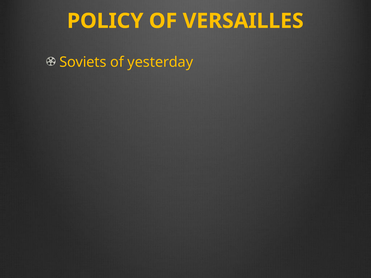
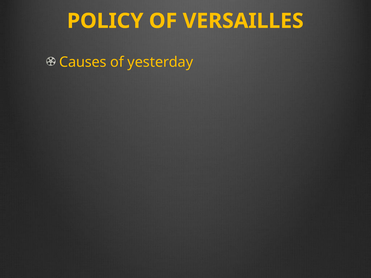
Soviets: Soviets -> Causes
